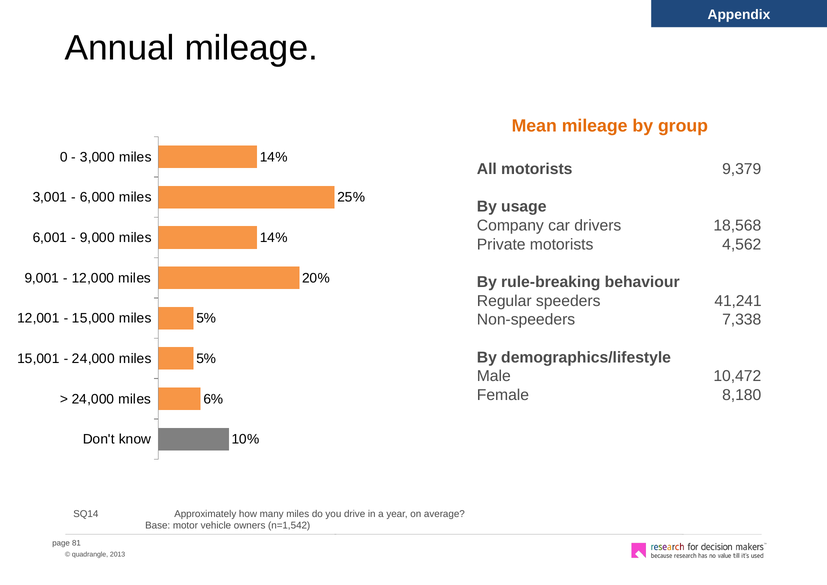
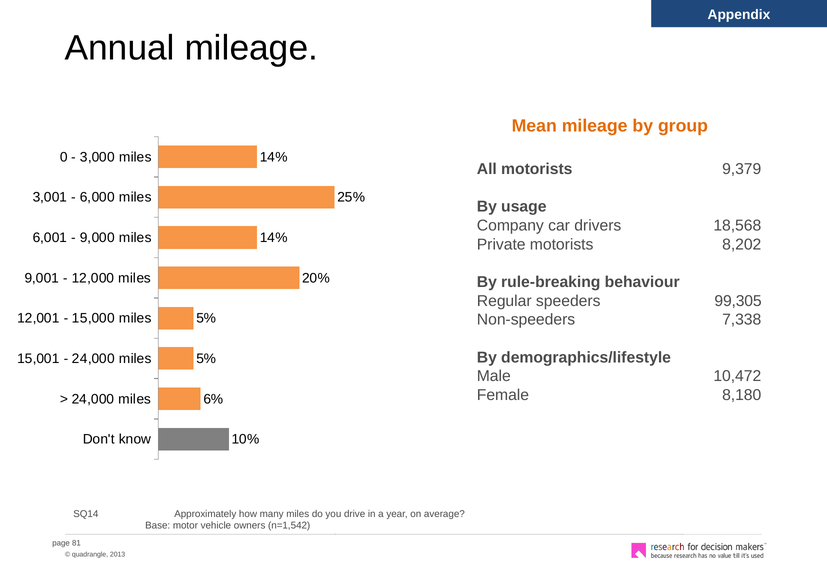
4,562: 4,562 -> 8,202
41,241: 41,241 -> 99,305
